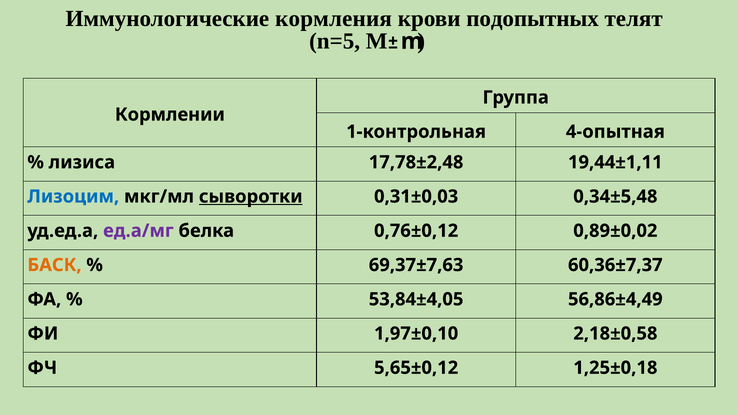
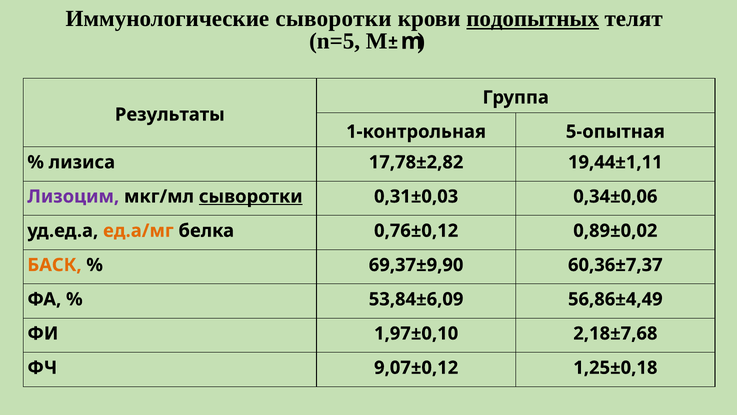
Иммунологические кормления: кормления -> сыворотки
подопытных underline: none -> present
Кормлении: Кормлении -> Результаты
4-опытная: 4-опытная -> 5-опытная
17,78±2,48: 17,78±2,48 -> 17,78±2,82
Лизоцим colour: blue -> purple
0,34±5,48: 0,34±5,48 -> 0,34±0,06
ед.а/мг colour: purple -> orange
69,37±7,63: 69,37±7,63 -> 69,37±9,90
53,84±4,05: 53,84±4,05 -> 53,84±6,09
2,18±0,58: 2,18±0,58 -> 2,18±7,68
5,65±0,12: 5,65±0,12 -> 9,07±0,12
